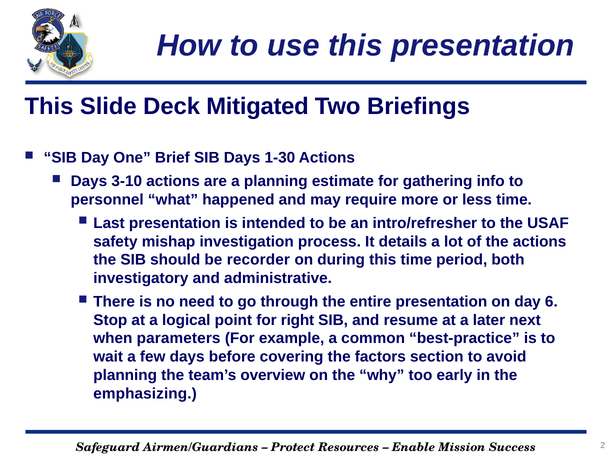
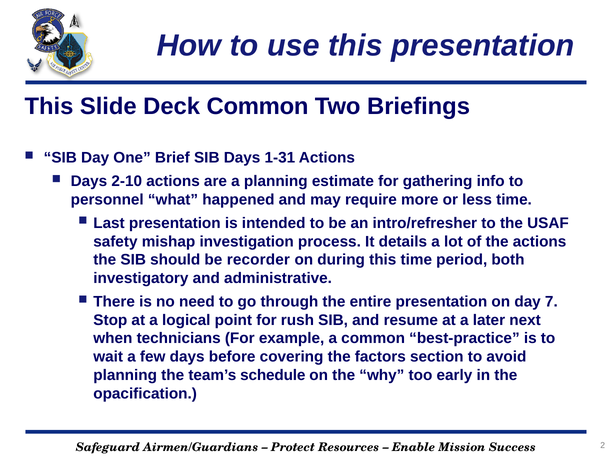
Deck Mitigated: Mitigated -> Common
1-30: 1-30 -> 1-31
3-10: 3-10 -> 2-10
6: 6 -> 7
right: right -> rush
parameters: parameters -> technicians
overview: overview -> schedule
emphasizing: emphasizing -> opacification
